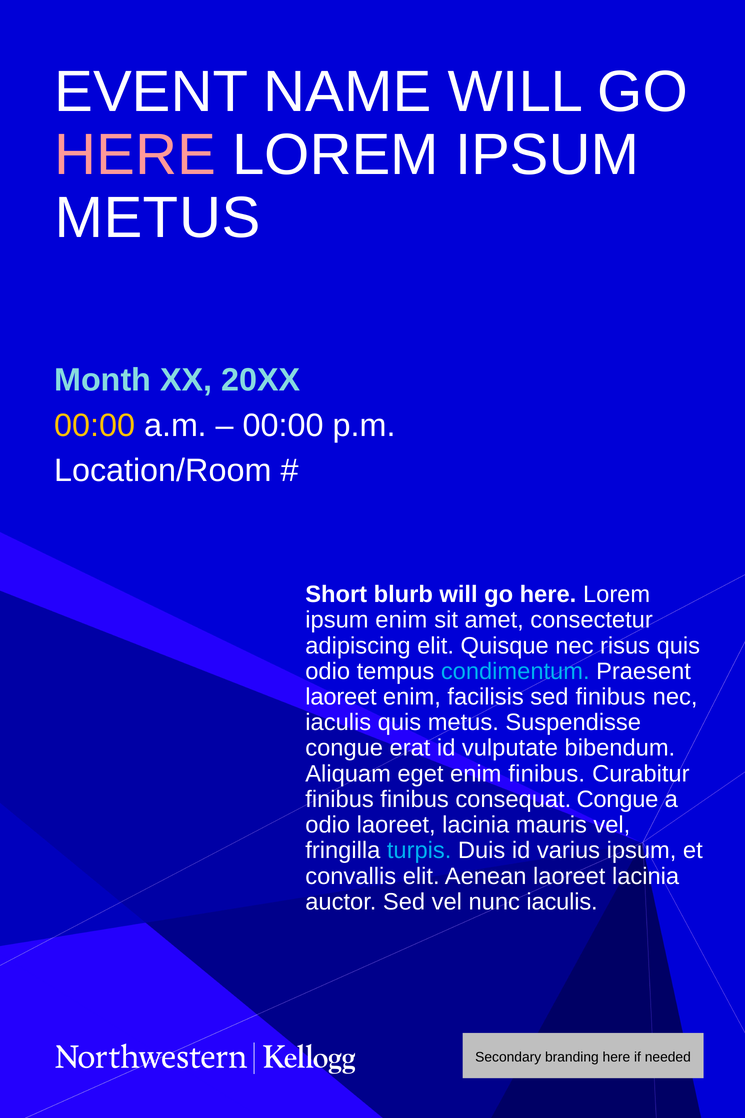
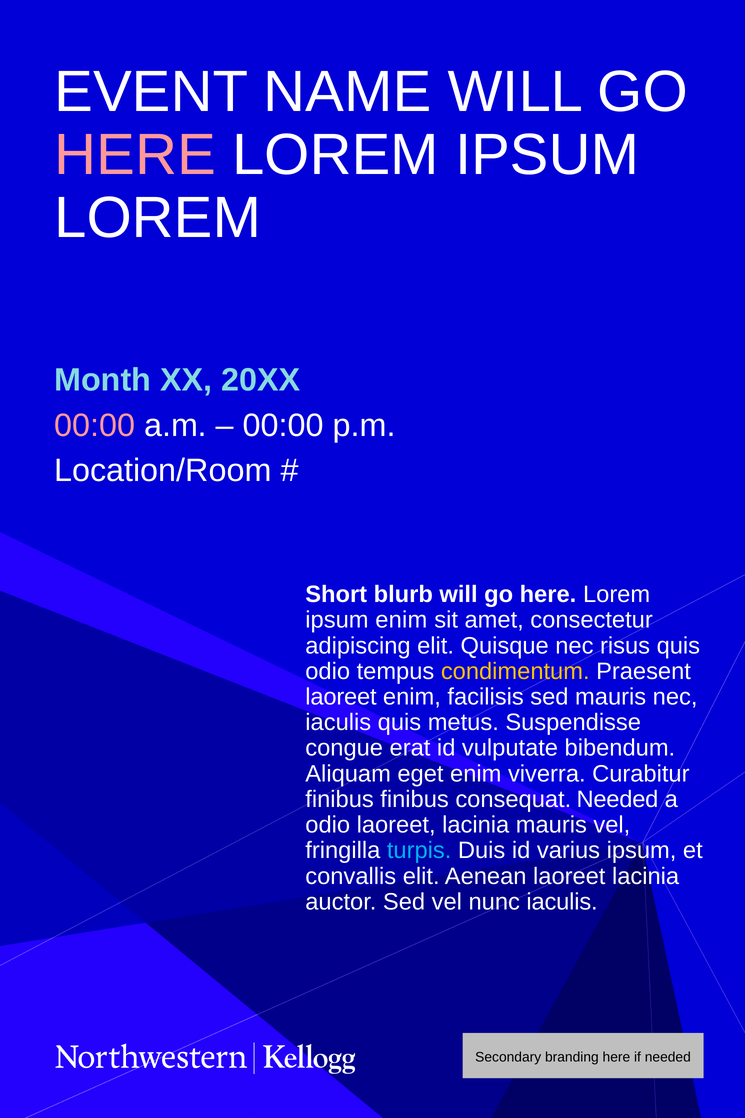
METUS at (157, 218): METUS -> LOREM
00:00 at (95, 425) colour: yellow -> pink
condimentum colour: light blue -> yellow
sed finibus: finibus -> mauris
enim finibus: finibus -> viverra
consequat Congue: Congue -> Needed
